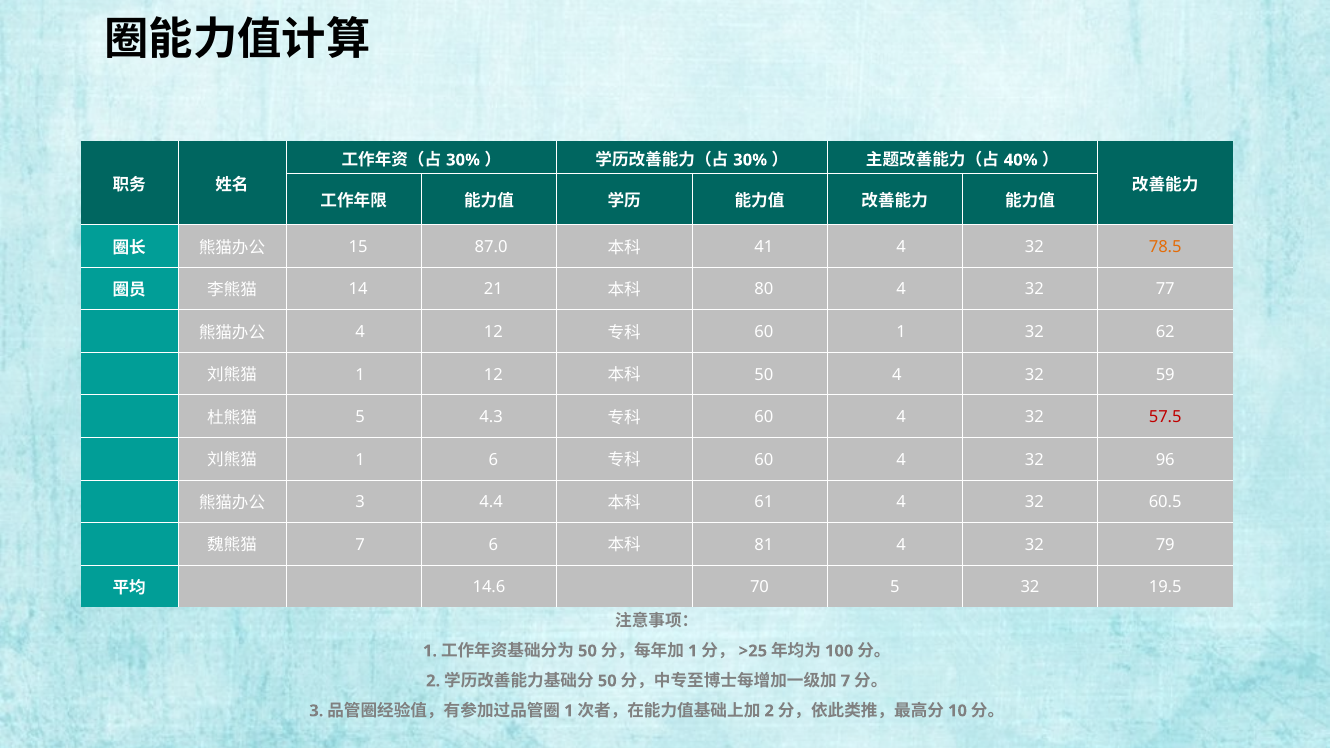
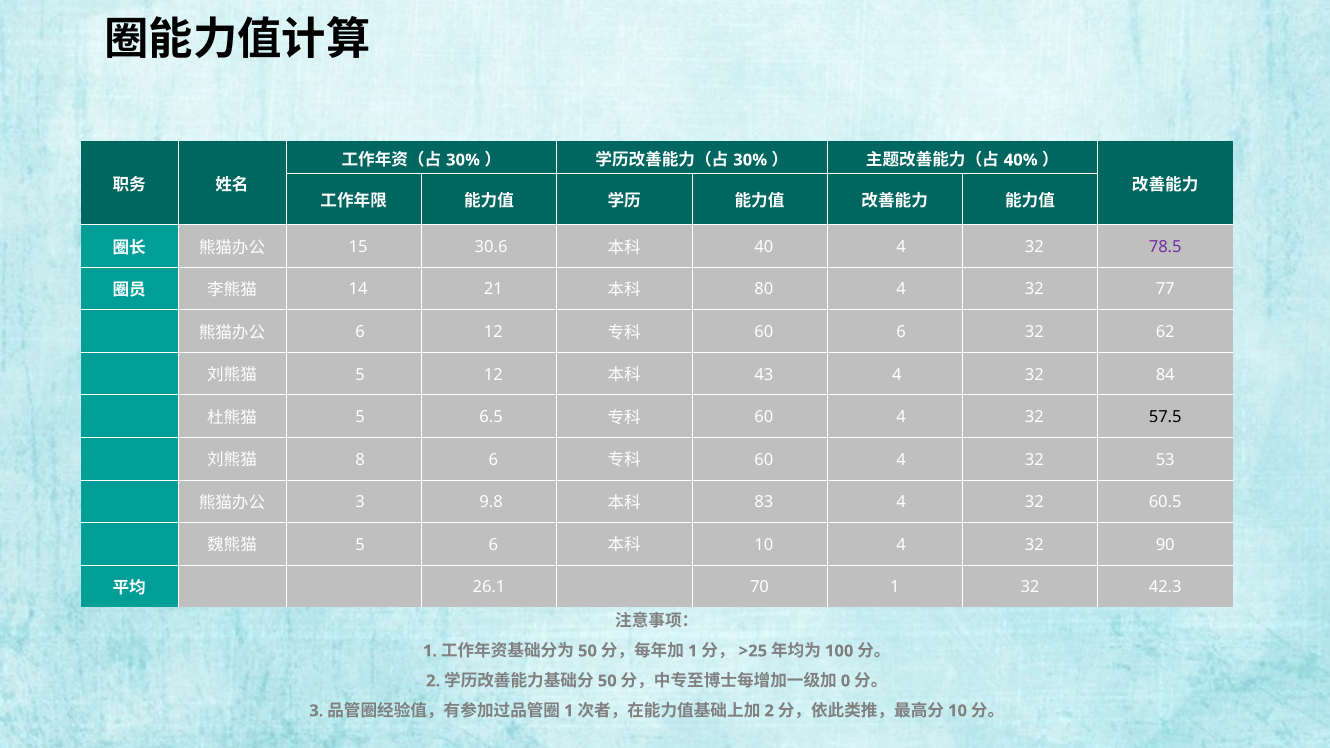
87.0: 87.0 -> 30.6
41: 41 -> 40
78.5 colour: orange -> purple
4 at (360, 332): 4 -> 6
60 1: 1 -> 6
1 at (360, 375): 1 -> 5
50 at (764, 375): 50 -> 43
59: 59 -> 84
4.3: 4.3 -> 6.5
57.5 colour: red -> black
1 at (360, 460): 1 -> 8
96: 96 -> 53
4.4: 4.4 -> 9.8
61: 61 -> 83
7 at (360, 545): 7 -> 5
81 at (764, 545): 81 -> 10
79: 79 -> 90
14.6: 14.6 -> 26.1
70 5: 5 -> 1
19.5: 19.5 -> 42.3
7 at (846, 681): 7 -> 0
